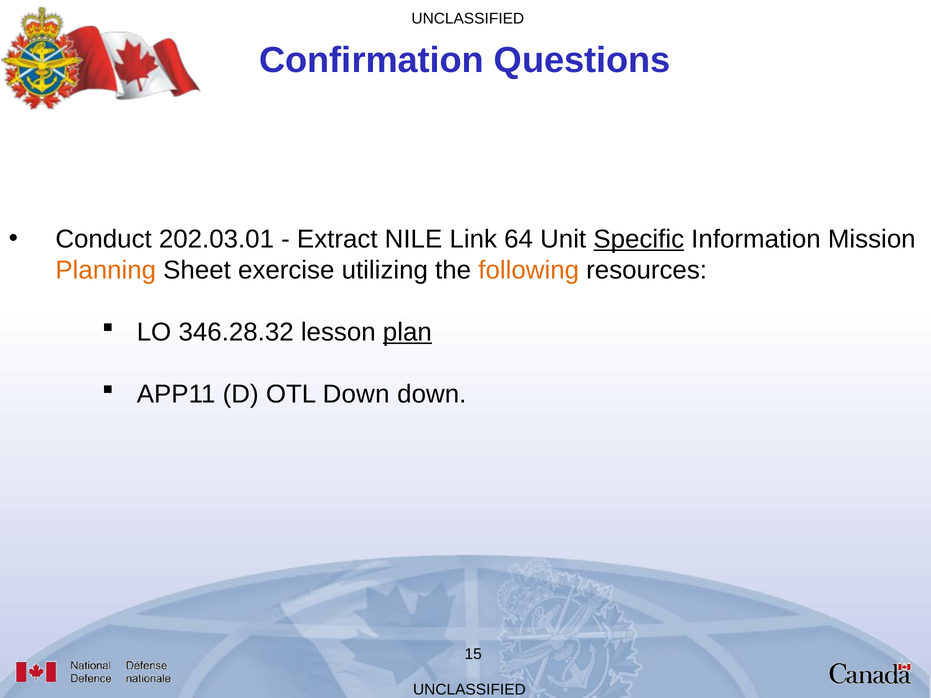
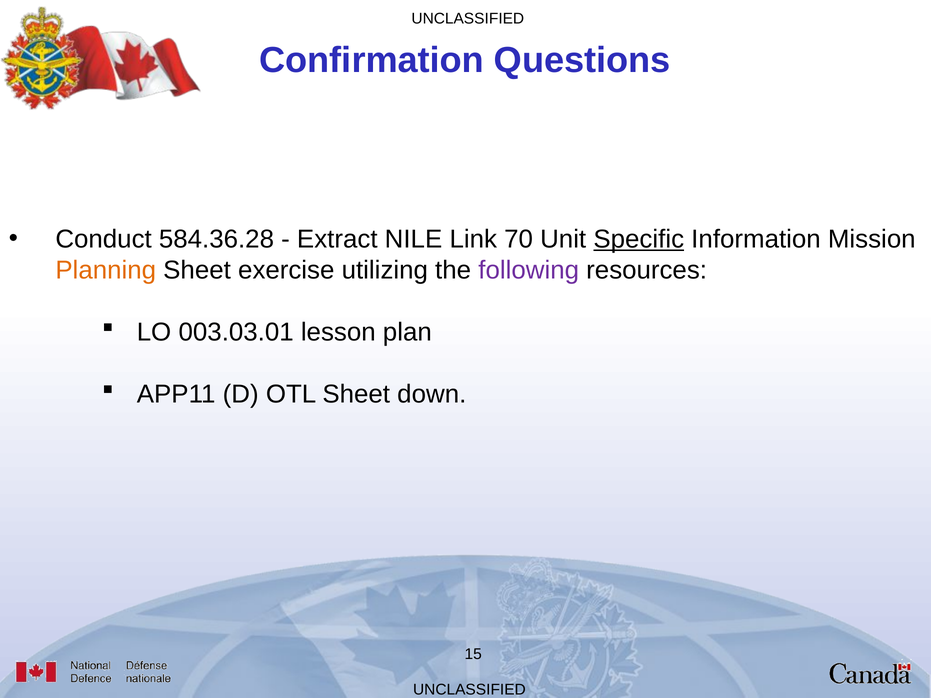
202.03.01: 202.03.01 -> 584.36.28
64: 64 -> 70
following colour: orange -> purple
346.28.32: 346.28.32 -> 003.03.01
plan underline: present -> none
OTL Down: Down -> Sheet
